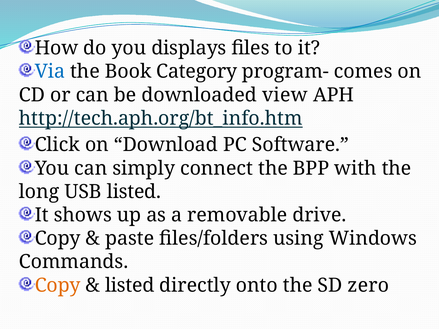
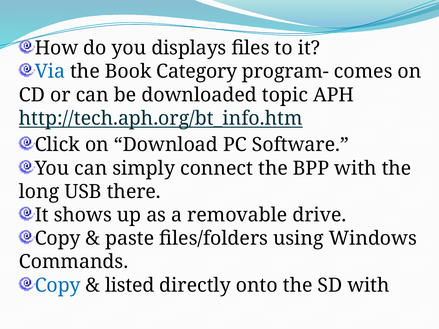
view: view -> topic
USB listed: listed -> there
Copy at (58, 285) colour: orange -> blue
SD zero: zero -> with
